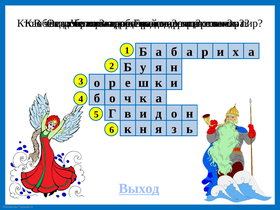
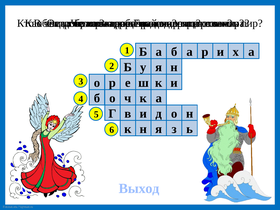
Выход underline: present -> none
